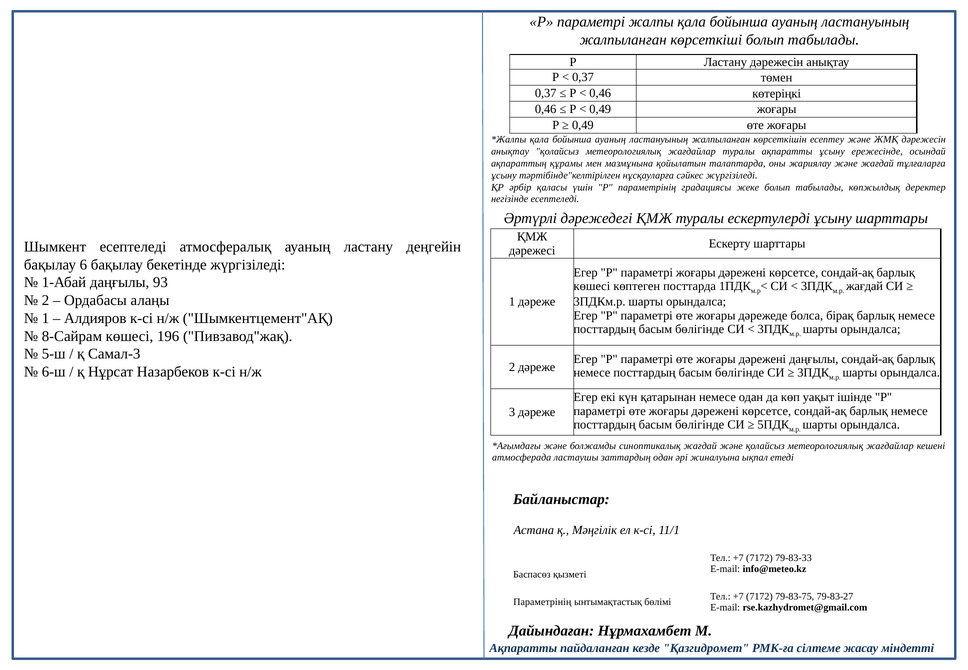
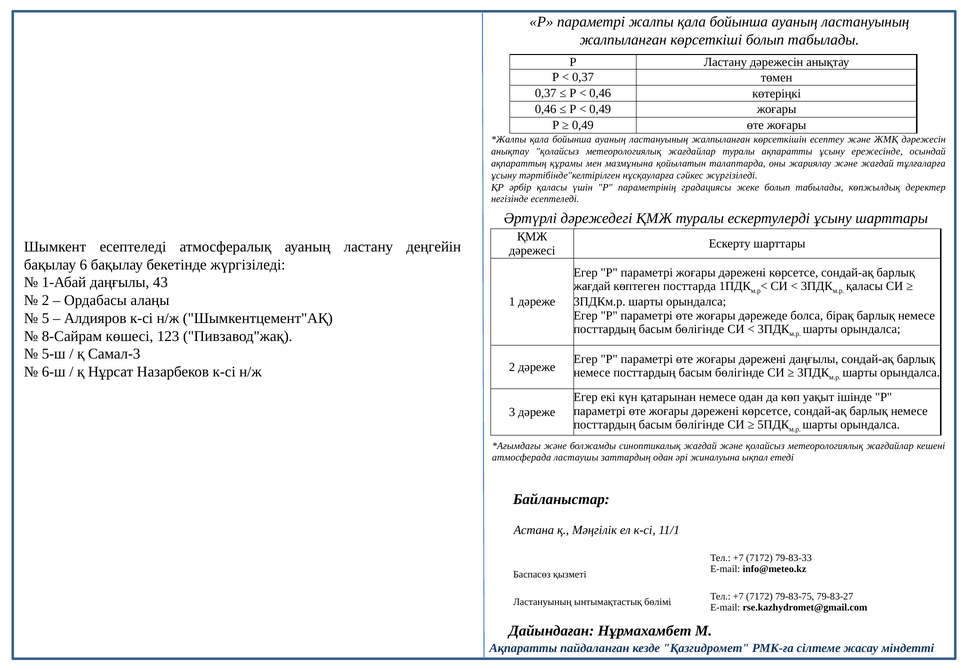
93: 93 -> 43
көшесі at (592, 286): көшесі -> жағдай
жағдай at (865, 286): жағдай -> қаласы
1 at (46, 318): 1 -> 5
196: 196 -> 123
Параметрінің at (542, 602): Параметрінің -> Ластануының
